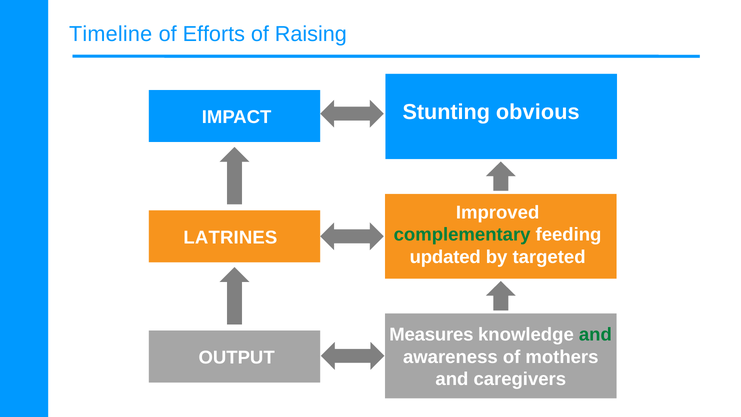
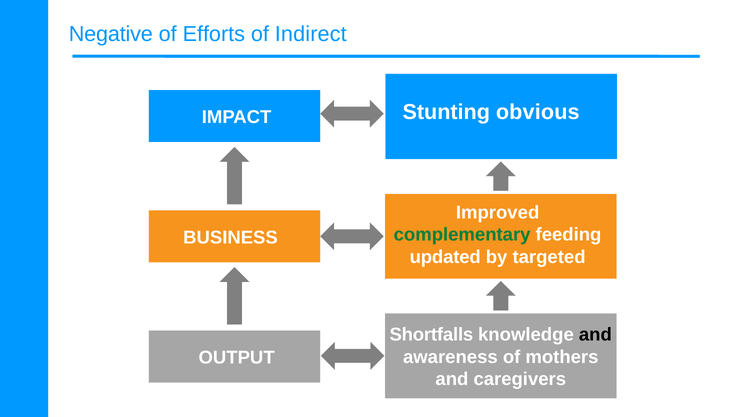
Timeline: Timeline -> Negative
Raising: Raising -> Indirect
LATRINES: LATRINES -> BUSINESS
Measures: Measures -> Shortfalls
and at (595, 335) colour: green -> black
